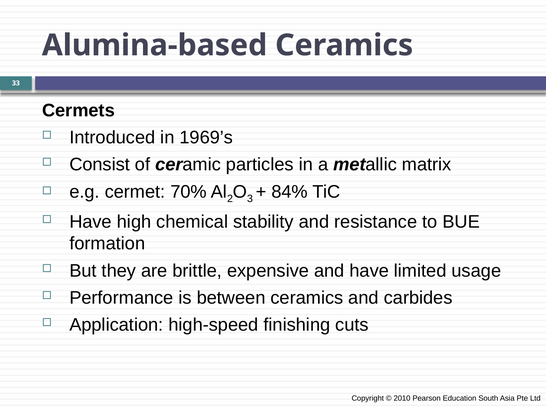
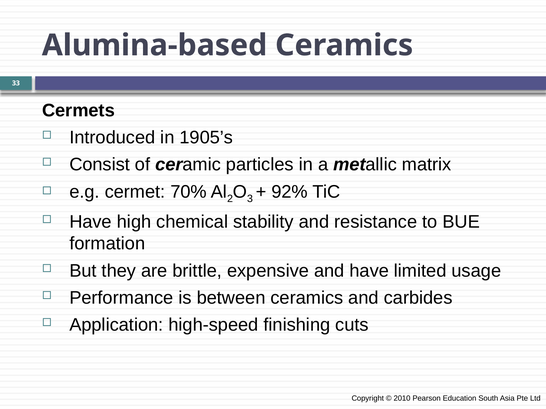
1969’s: 1969’s -> 1905’s
84%: 84% -> 92%
